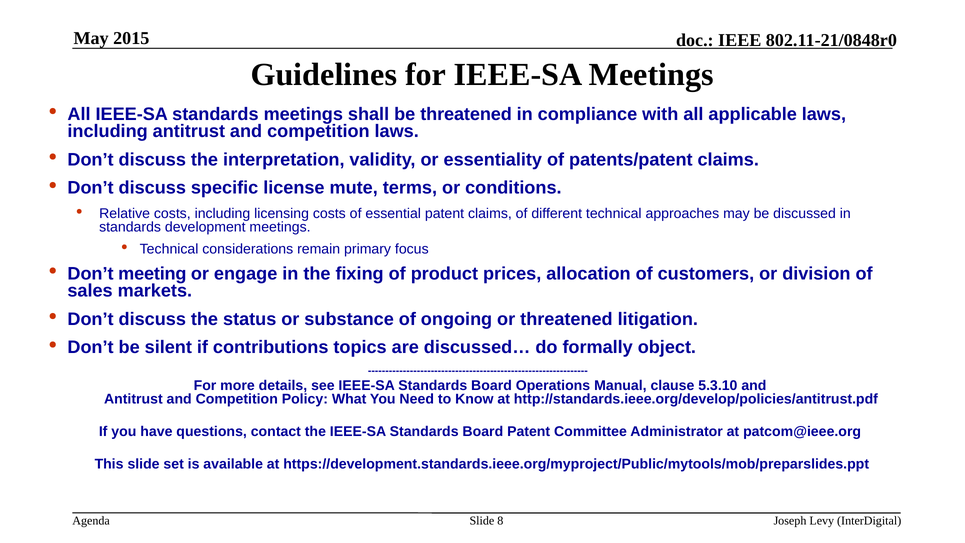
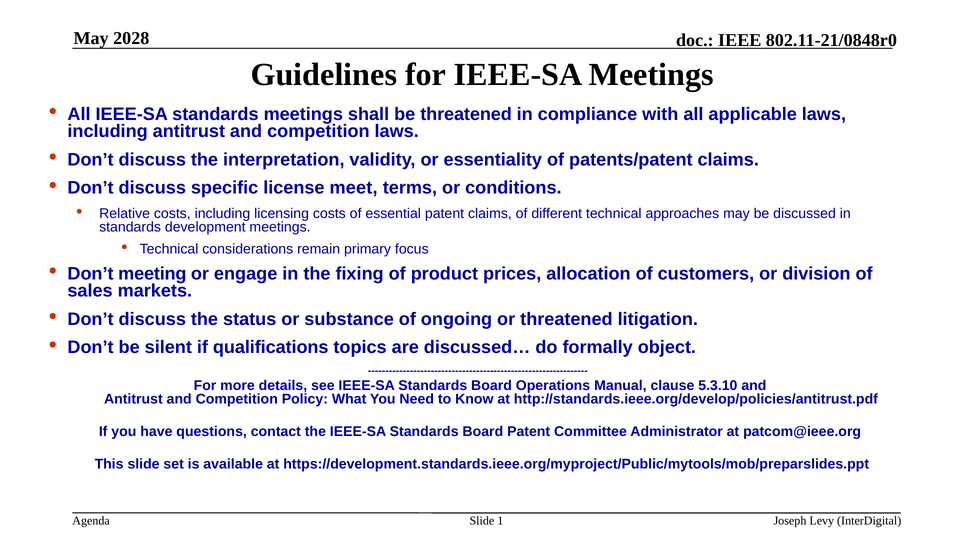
2015: 2015 -> 2028
mute: mute -> meet
contributions: contributions -> qualifications
8: 8 -> 1
